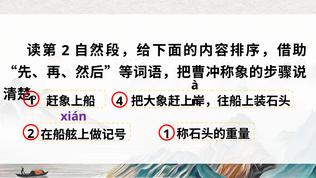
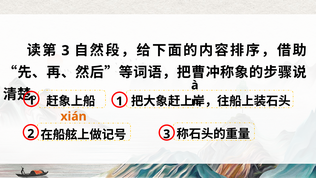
2 at (65, 51): 2 -> 3
4 at (120, 101): 4 -> 1
xián colour: purple -> orange
2 1: 1 -> 3
